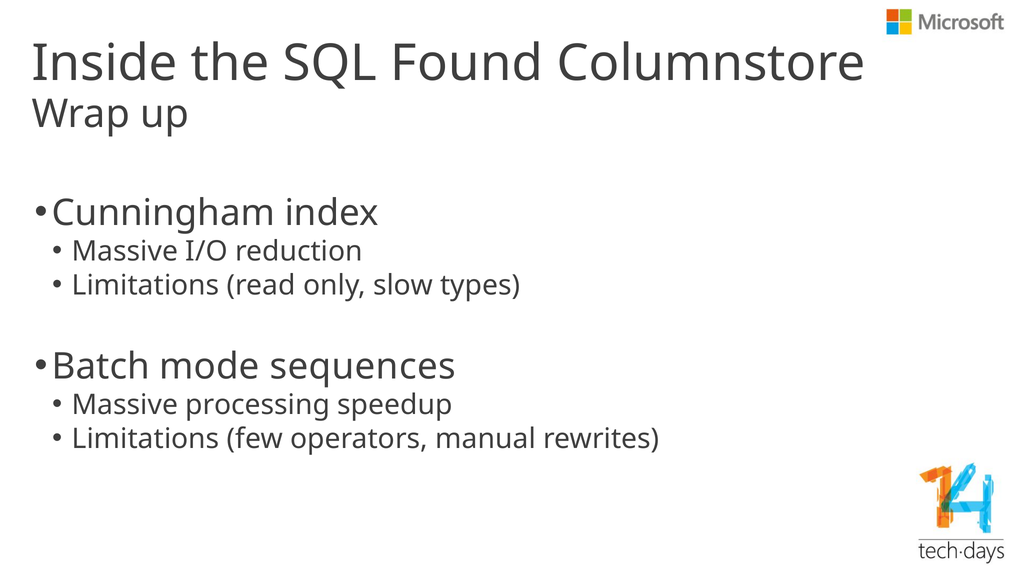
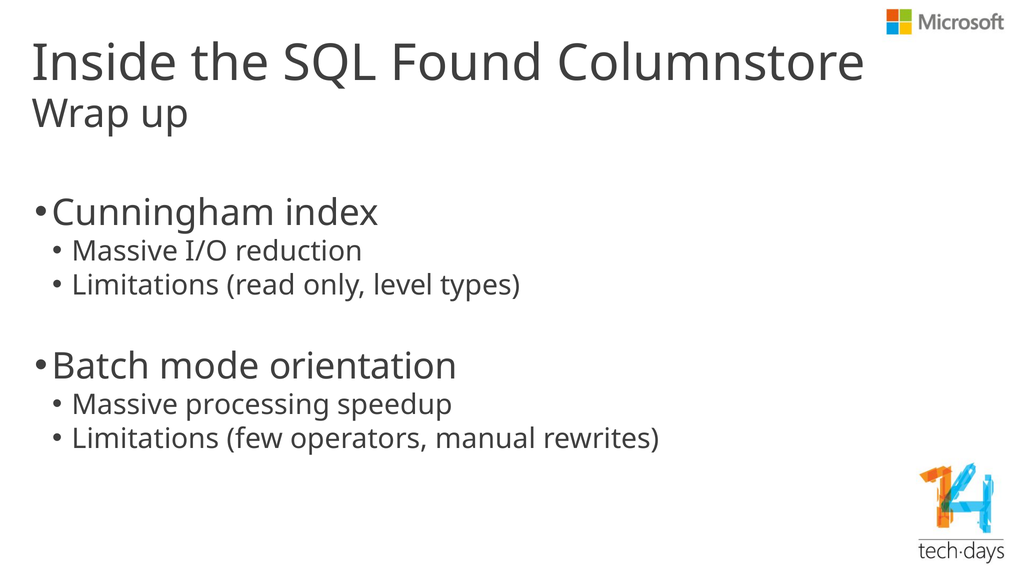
slow: slow -> level
sequences: sequences -> orientation
